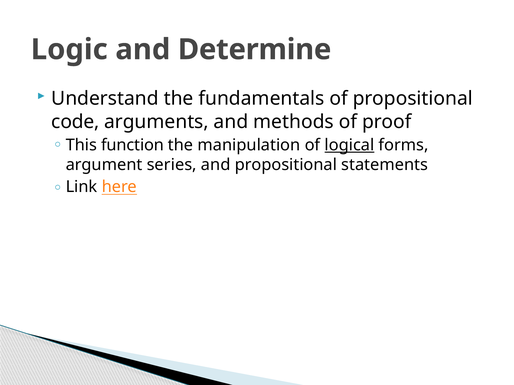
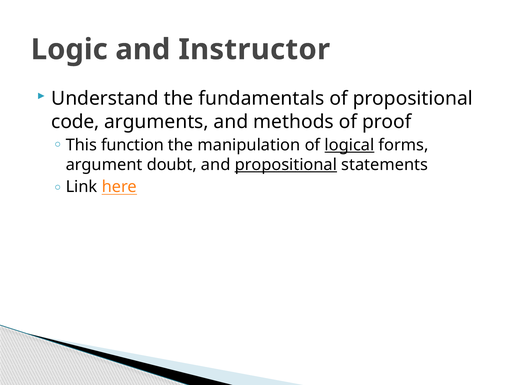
Determine: Determine -> Instructor
series: series -> doubt
propositional at (286, 165) underline: none -> present
